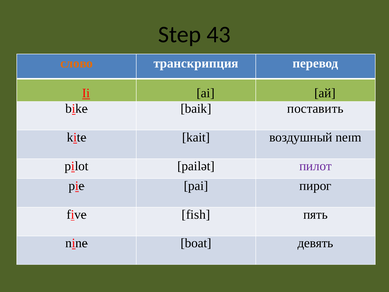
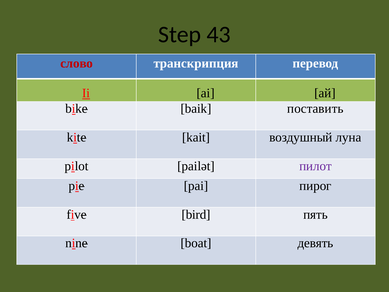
слово colour: orange -> red
neɪm: neɪm -> луна
fish: fish -> bird
